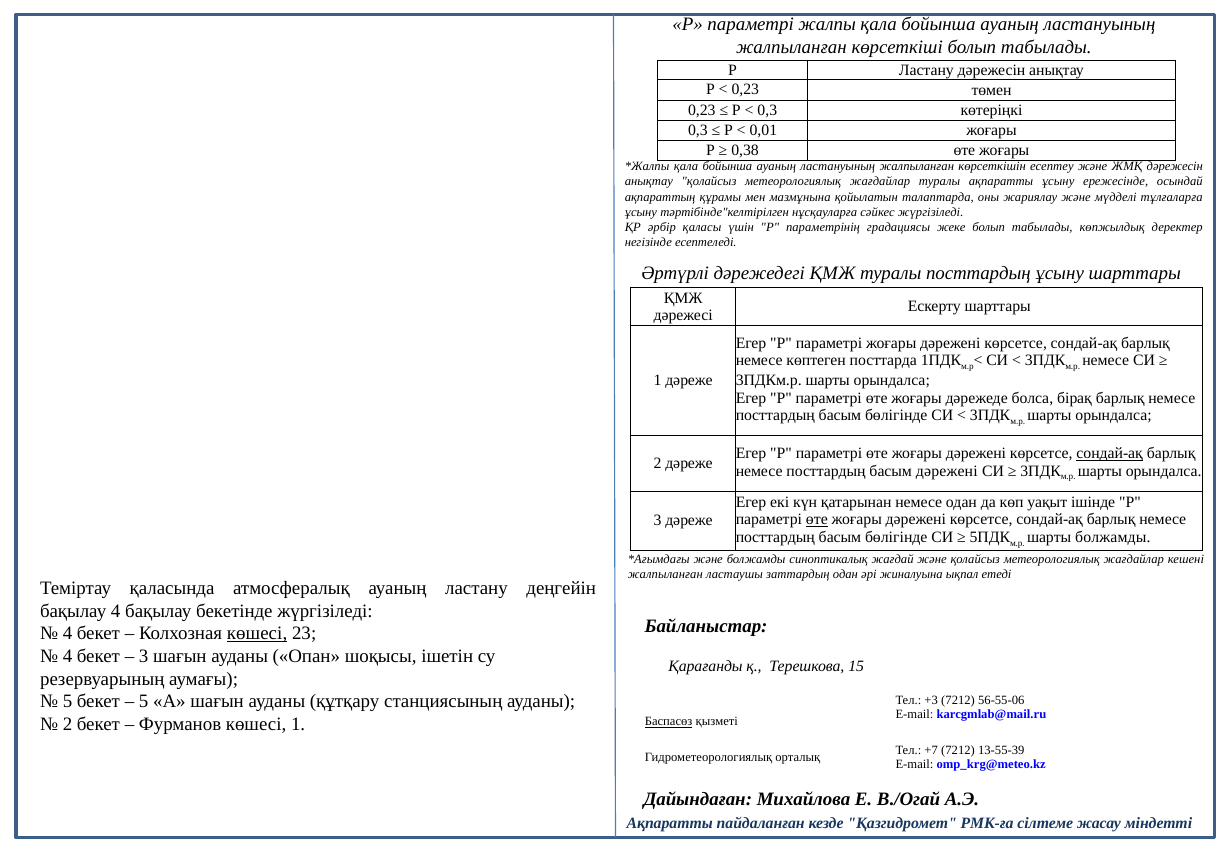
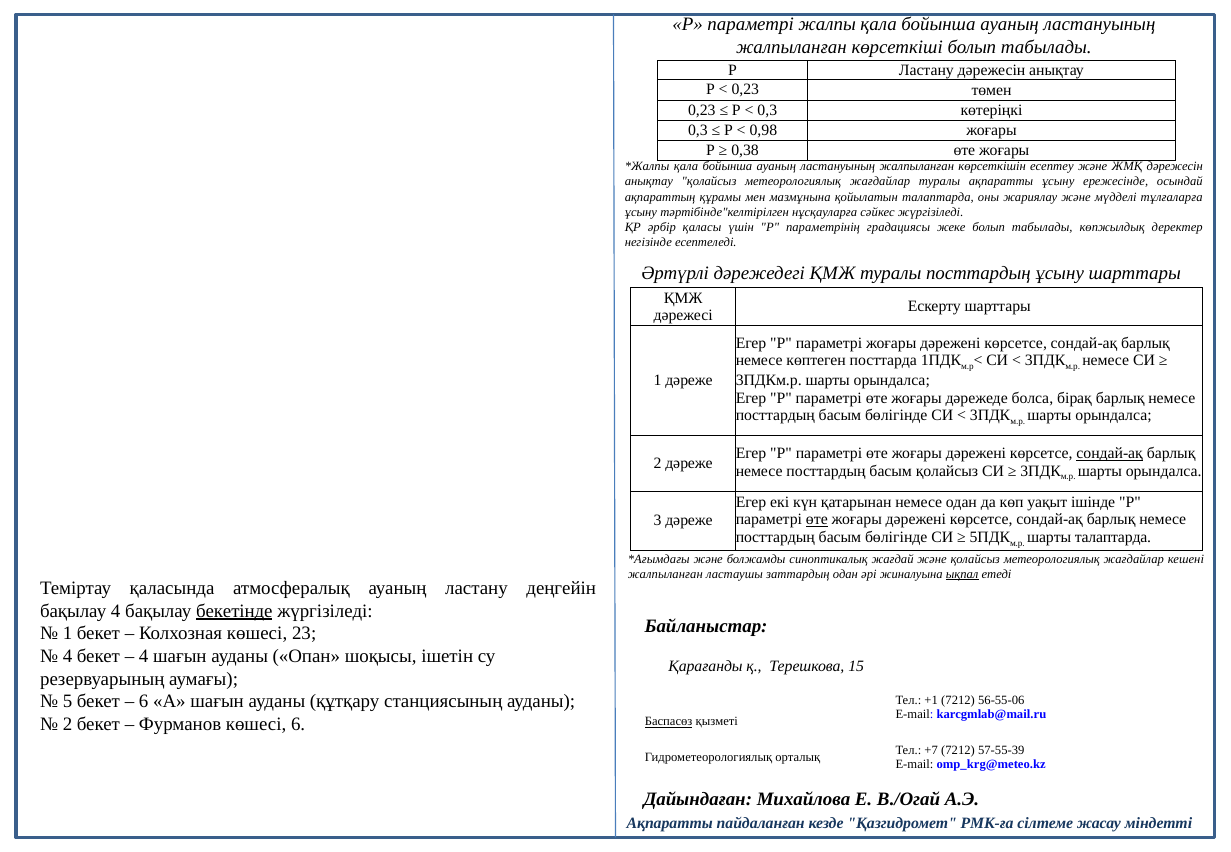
0,01: 0,01 -> 0,98
басым дәрежені: дәрежені -> қолайсыз
шарты болжамды: болжамды -> талаптарда
ықпал underline: none -> present
бекетінде underline: none -> present
4 at (67, 634): 4 -> 1
көшесі at (257, 634) underline: present -> none
3 at (144, 656): 3 -> 4
5 at (144, 702): 5 -> 6
+3: +3 -> +1
көшесі 1: 1 -> 6
13-55-39: 13-55-39 -> 57-55-39
